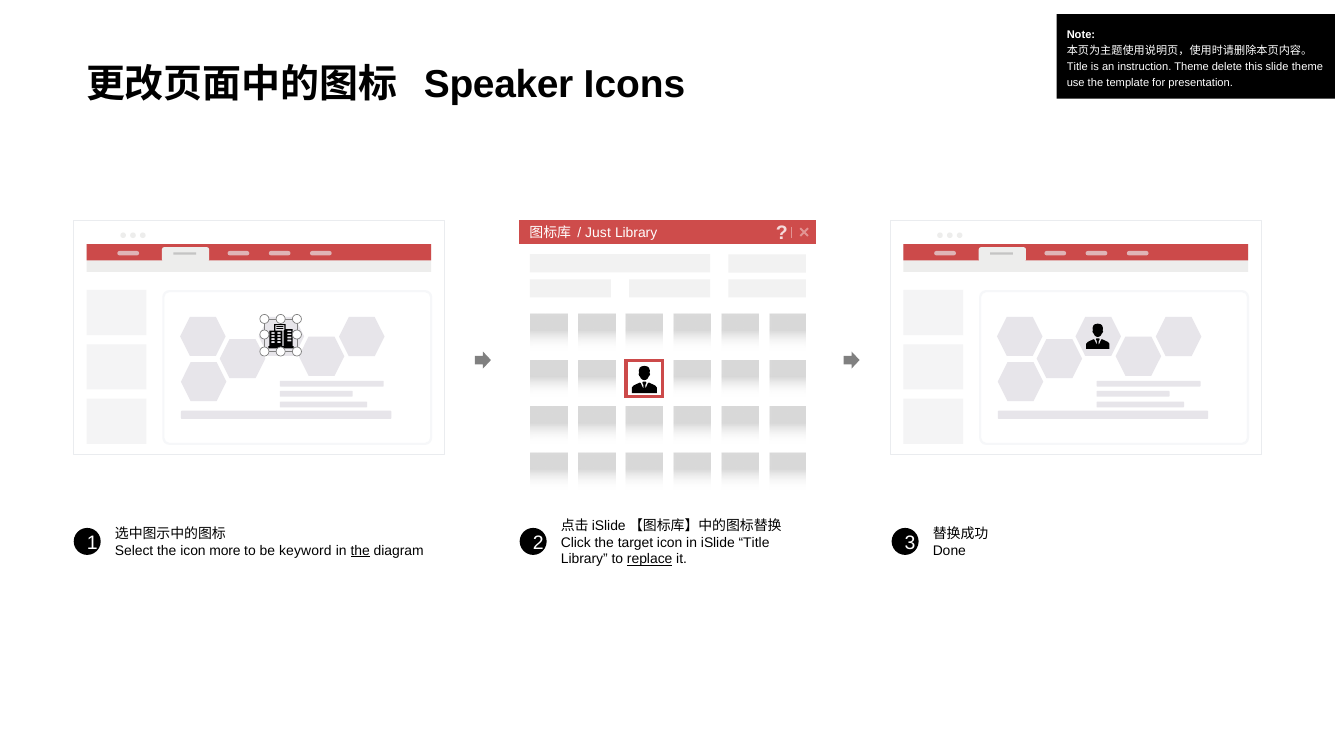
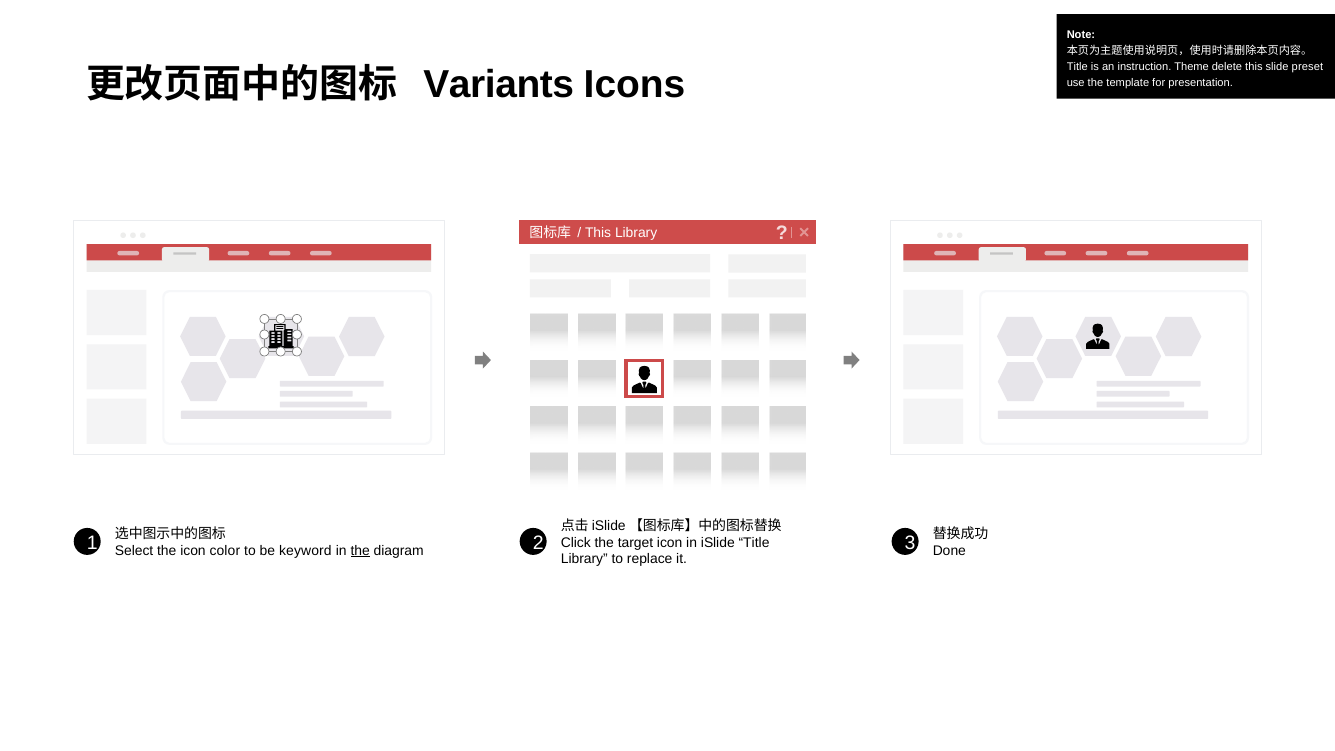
slide theme: theme -> preset
Speaker: Speaker -> Variants
Just at (598, 233): Just -> This
more: more -> color
replace underline: present -> none
